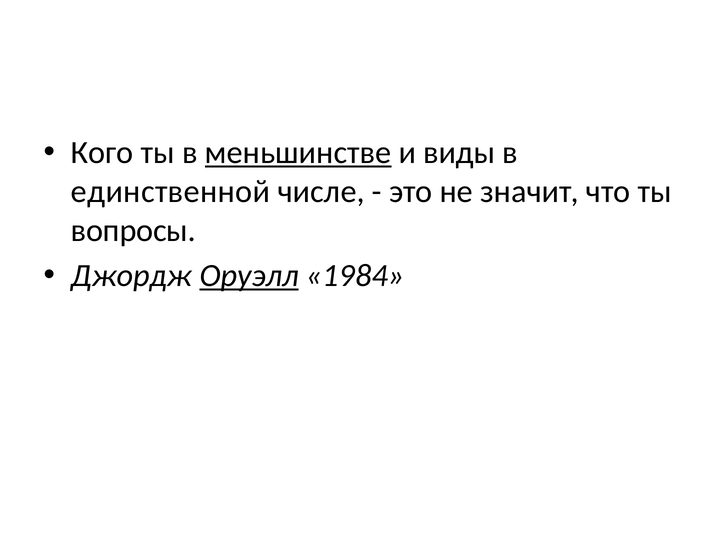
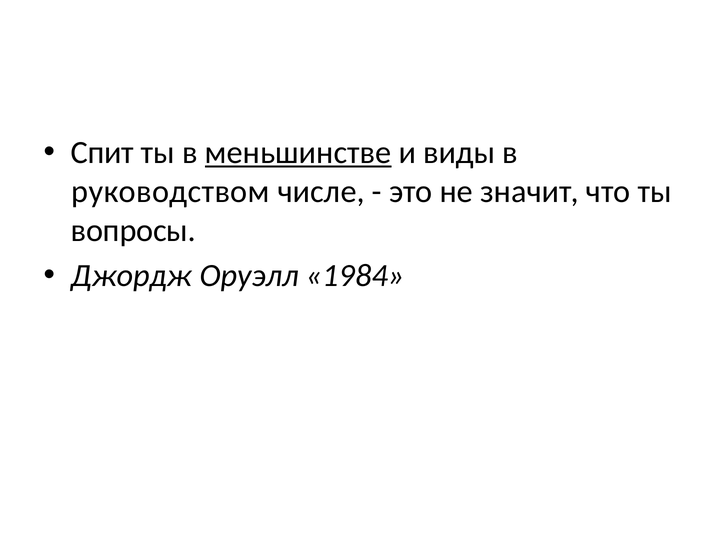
Кого: Кого -> Спит
единственной: единственной -> руководством
Оруэлл underline: present -> none
